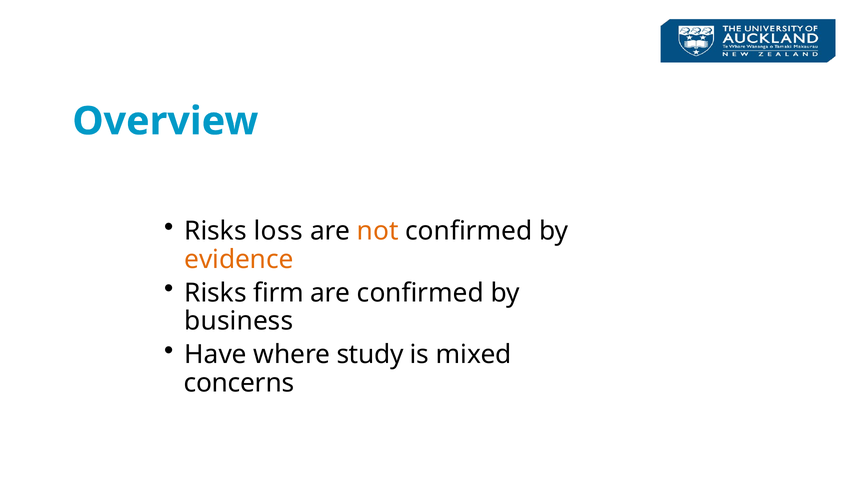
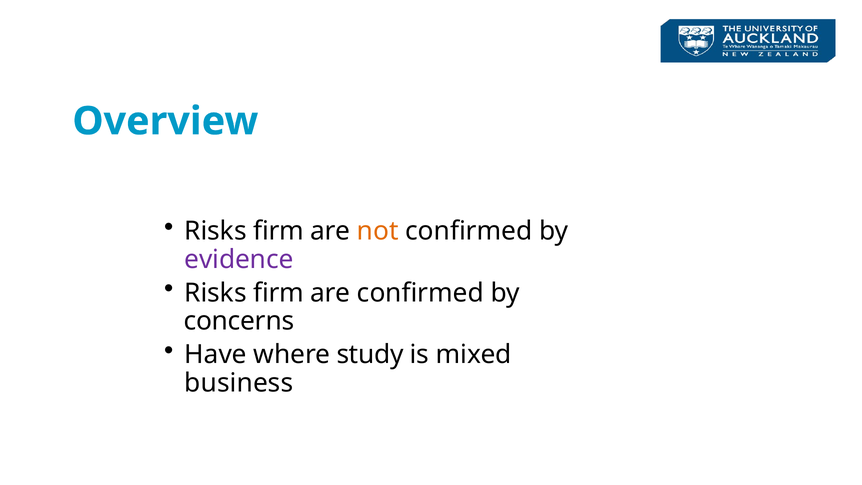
loss at (278, 231): loss -> firm
evidence colour: orange -> purple
business: business -> concerns
concerns: concerns -> business
